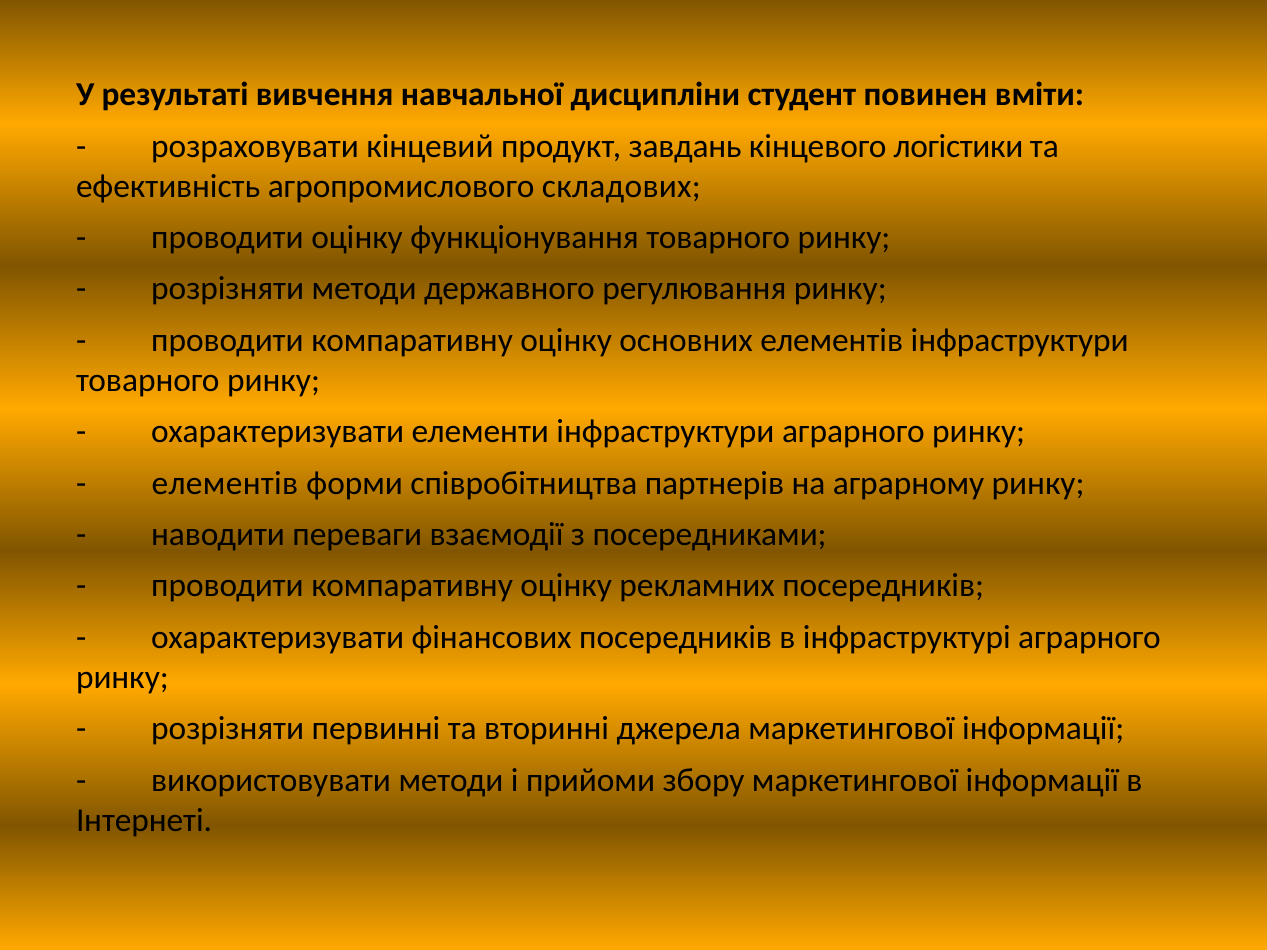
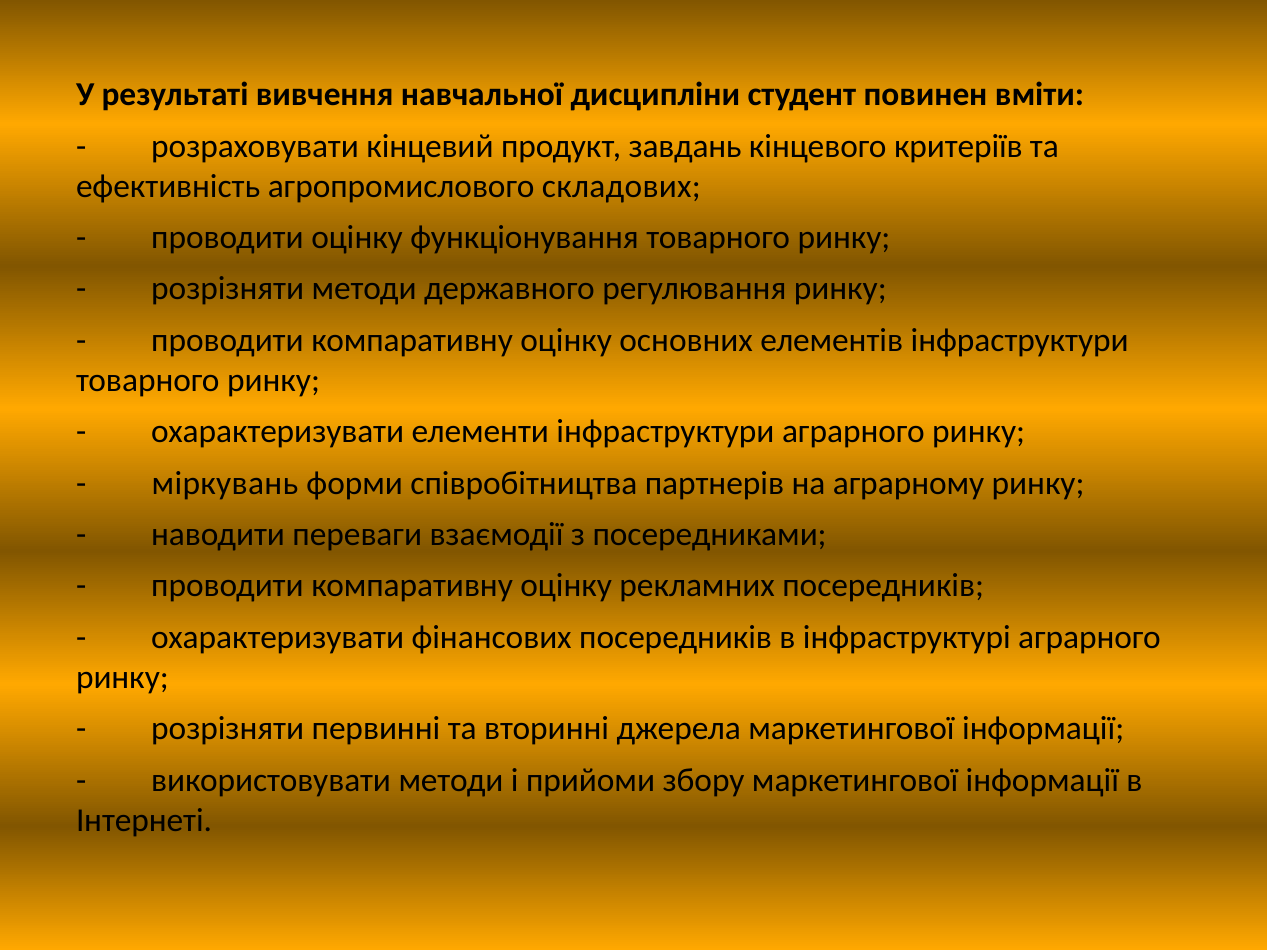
логістики: логістики -> критеріїв
елементів at (225, 483): елементів -> міркувань
